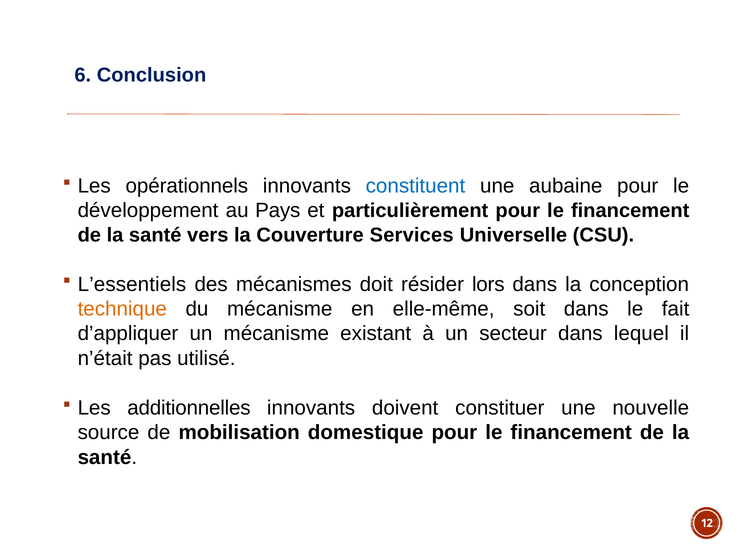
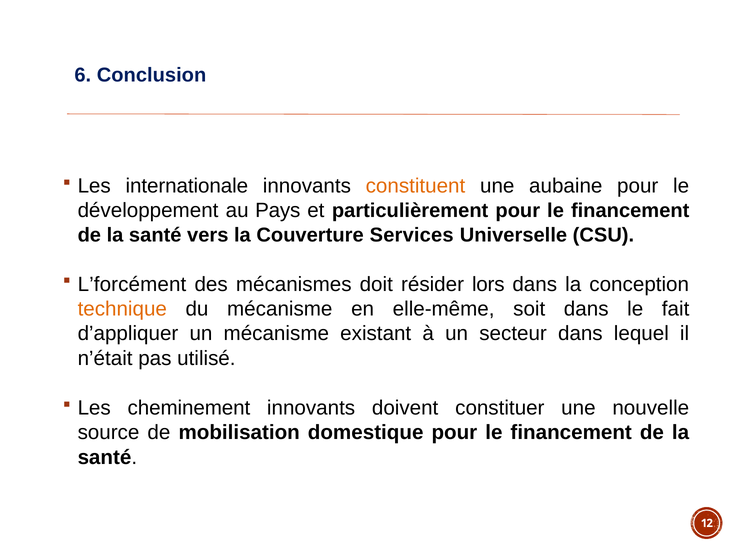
opérationnels: opérationnels -> internationale
constituent colour: blue -> orange
L’essentiels: L’essentiels -> L’forcément
additionnelles: additionnelles -> cheminement
